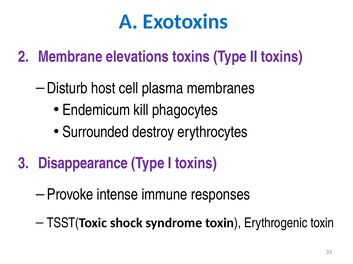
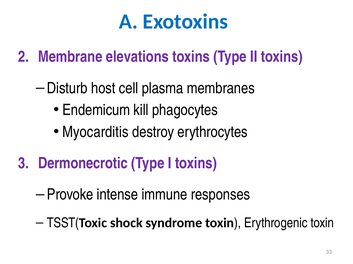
Surrounded: Surrounded -> Myocarditis
Disappearance: Disappearance -> Dermonecrotic
